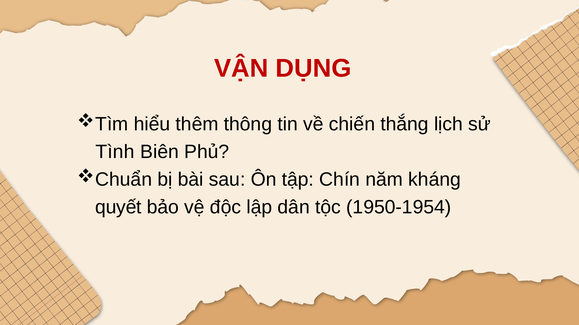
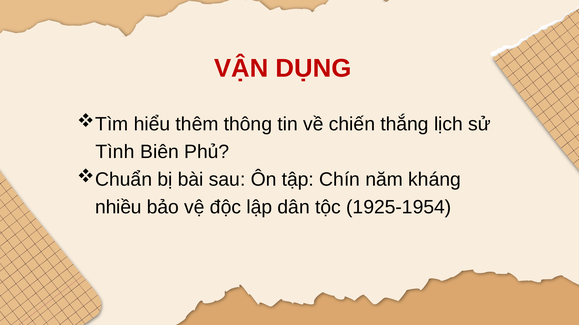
quyết: quyết -> nhiều
1950-1954: 1950-1954 -> 1925-1954
